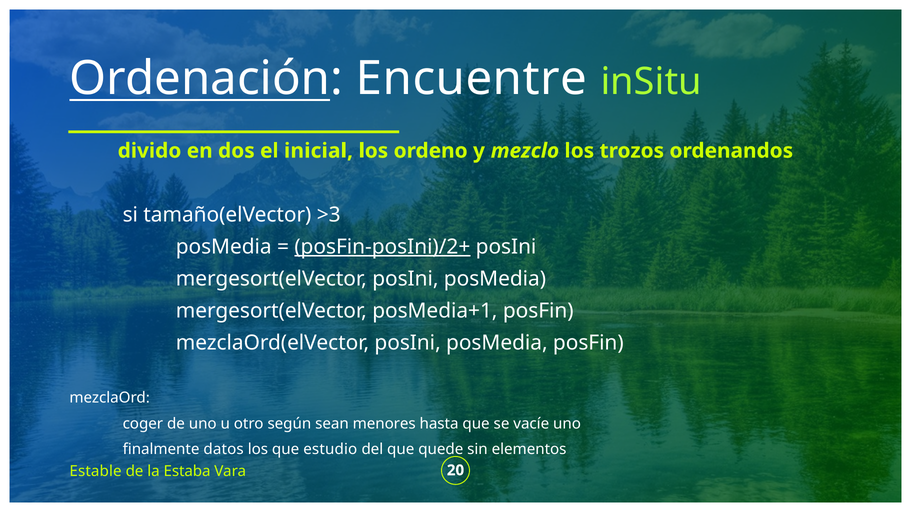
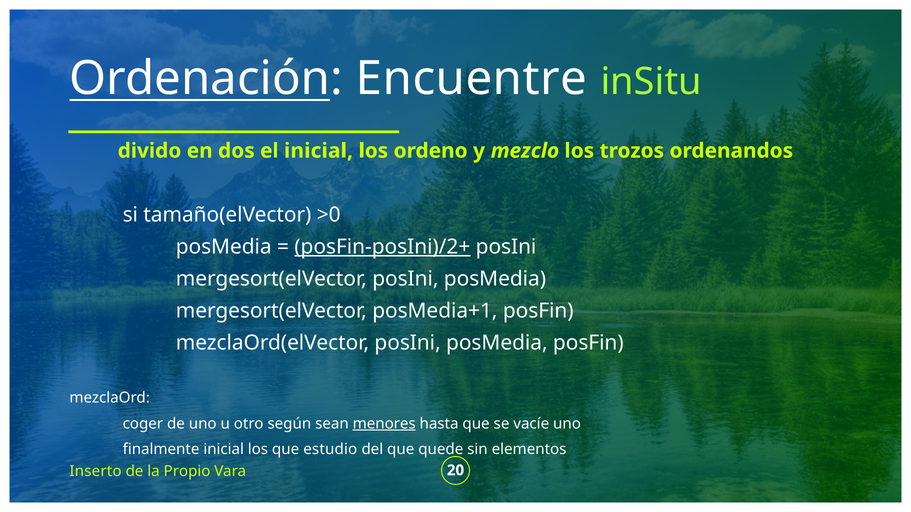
>3: >3 -> >0
menores underline: none -> present
finalmente datos: datos -> inicial
Estable: Estable -> Inserto
Estaba: Estaba -> Propio
